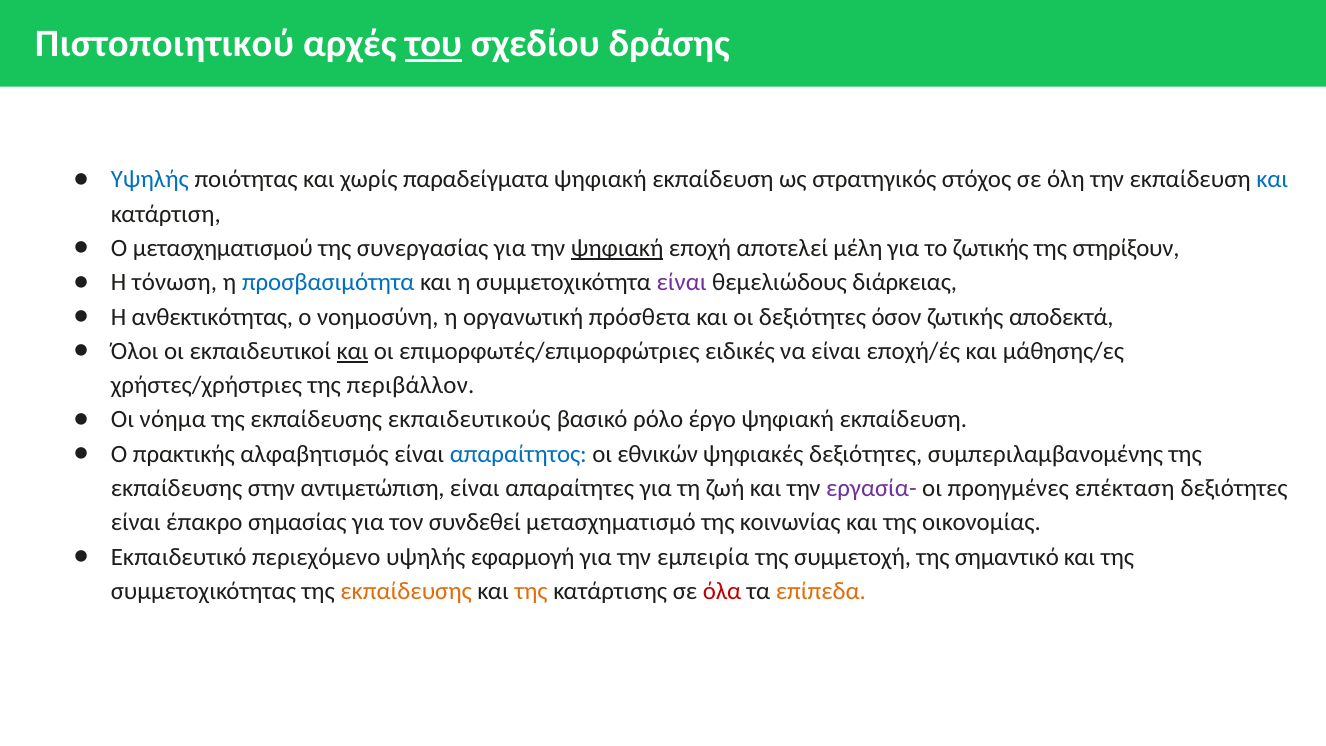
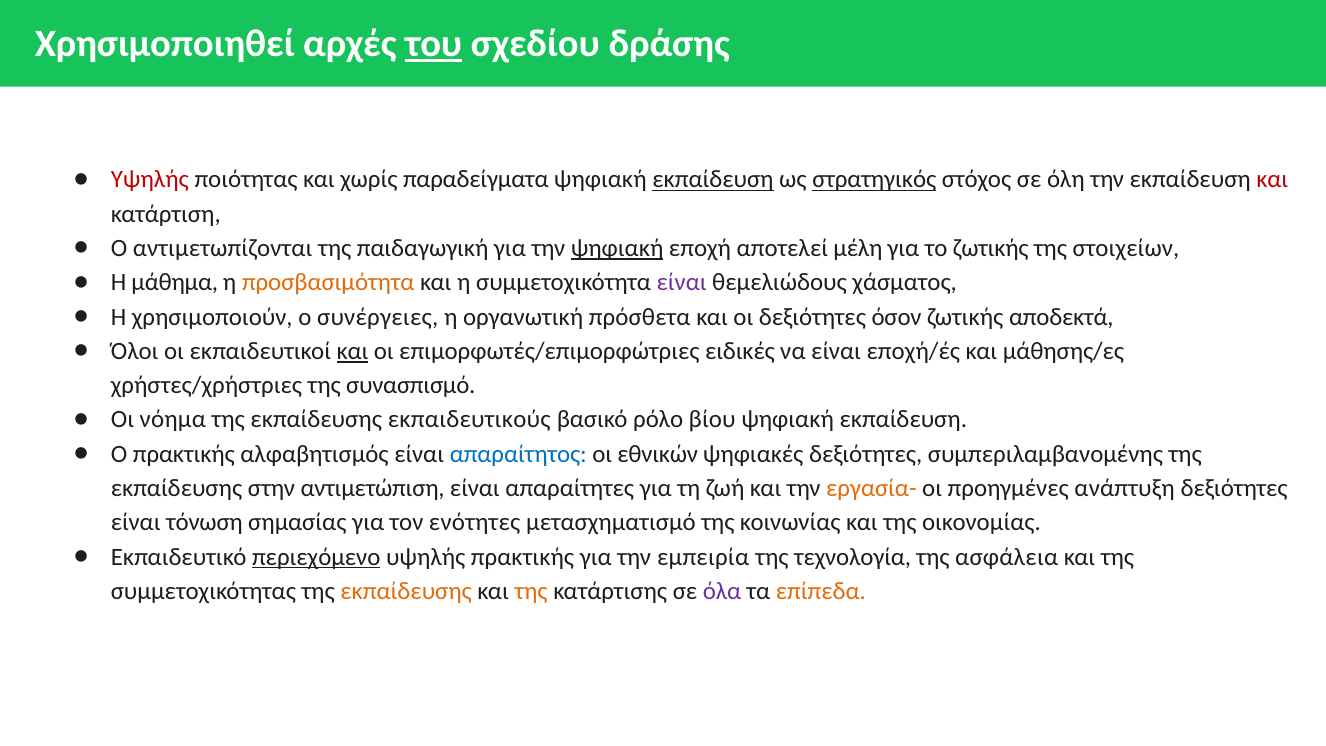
Πιστοποιητικού: Πιστοποιητικού -> Χρησιμοποιηθεί
Υψηλής at (150, 180) colour: blue -> red
εκπαίδευση at (713, 180) underline: none -> present
στρατηγικός underline: none -> present
και at (1272, 180) colour: blue -> red
μετασχηματισμού: μετασχηματισμού -> αντιμετωπίζονται
συνεργασίας: συνεργασίας -> παιδαγωγική
στηρίξουν: στηρίξουν -> στοιχείων
τόνωση: τόνωση -> μάθημα
προσβασιμότητα colour: blue -> orange
διάρκειας: διάρκειας -> χάσματος
ανθεκτικότητας: ανθεκτικότητας -> χρησιμοποιούν
νοημοσύνη: νοημοσύνη -> συνέργειες
περιβάλλον: περιβάλλον -> συνασπισμό
έργο: έργο -> βίου
εργασία- colour: purple -> orange
επέκταση: επέκταση -> ανάπτυξη
έπακρο: έπακρο -> τόνωση
συνδεθεί: συνδεθεί -> ενότητες
περιεχόμενο underline: none -> present
υψηλής εφαρμογή: εφαρμογή -> πρακτικής
συμμετοχή: συμμετοχή -> τεχνολογία
σημαντικό: σημαντικό -> ασφάλεια
όλα colour: red -> purple
